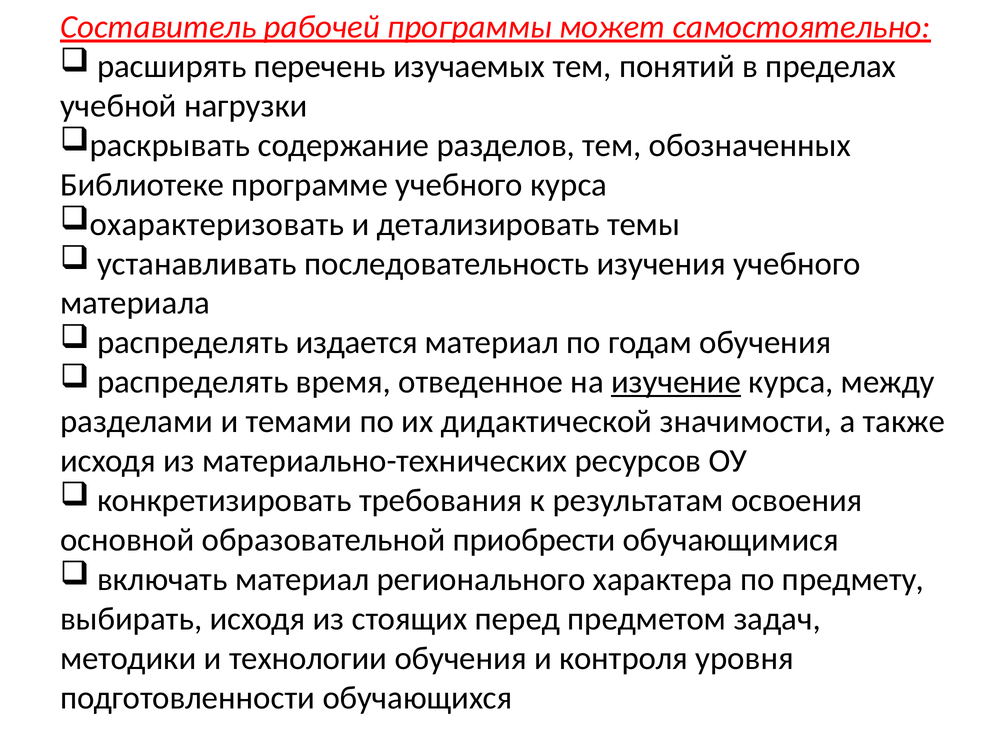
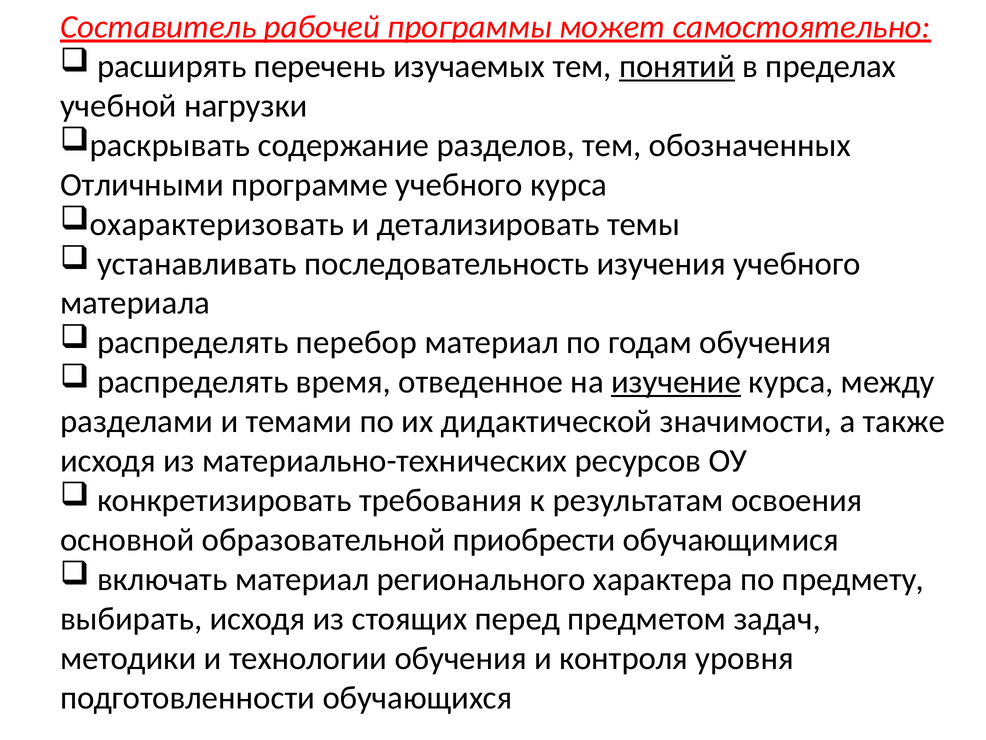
понятий underline: none -> present
Библиотеке: Библиотеке -> Отличными
издается: издается -> перебор
